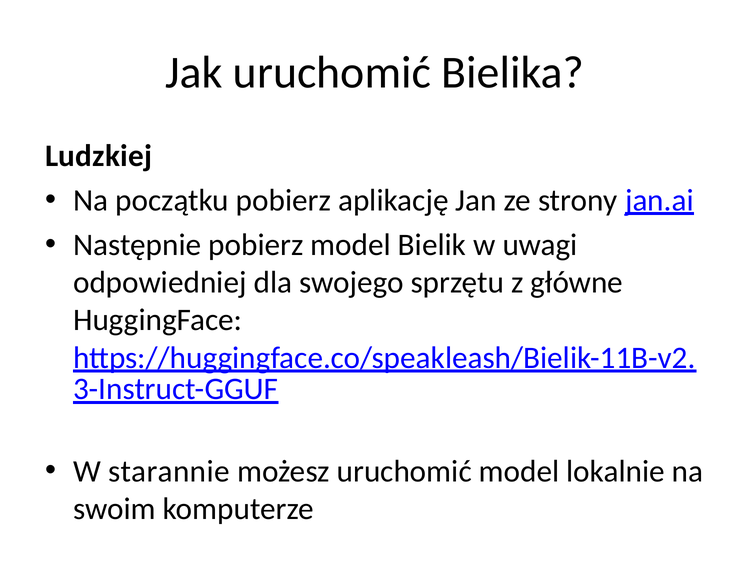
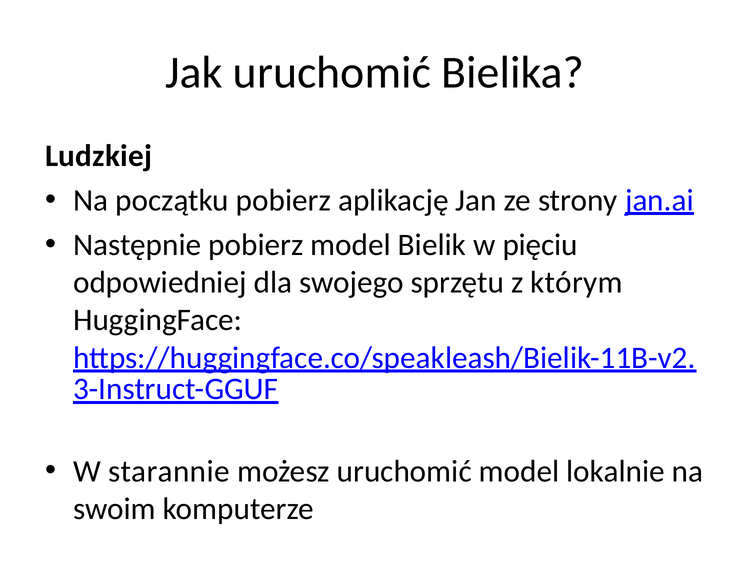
uwagi: uwagi -> pięciu
główne: główne -> którym
